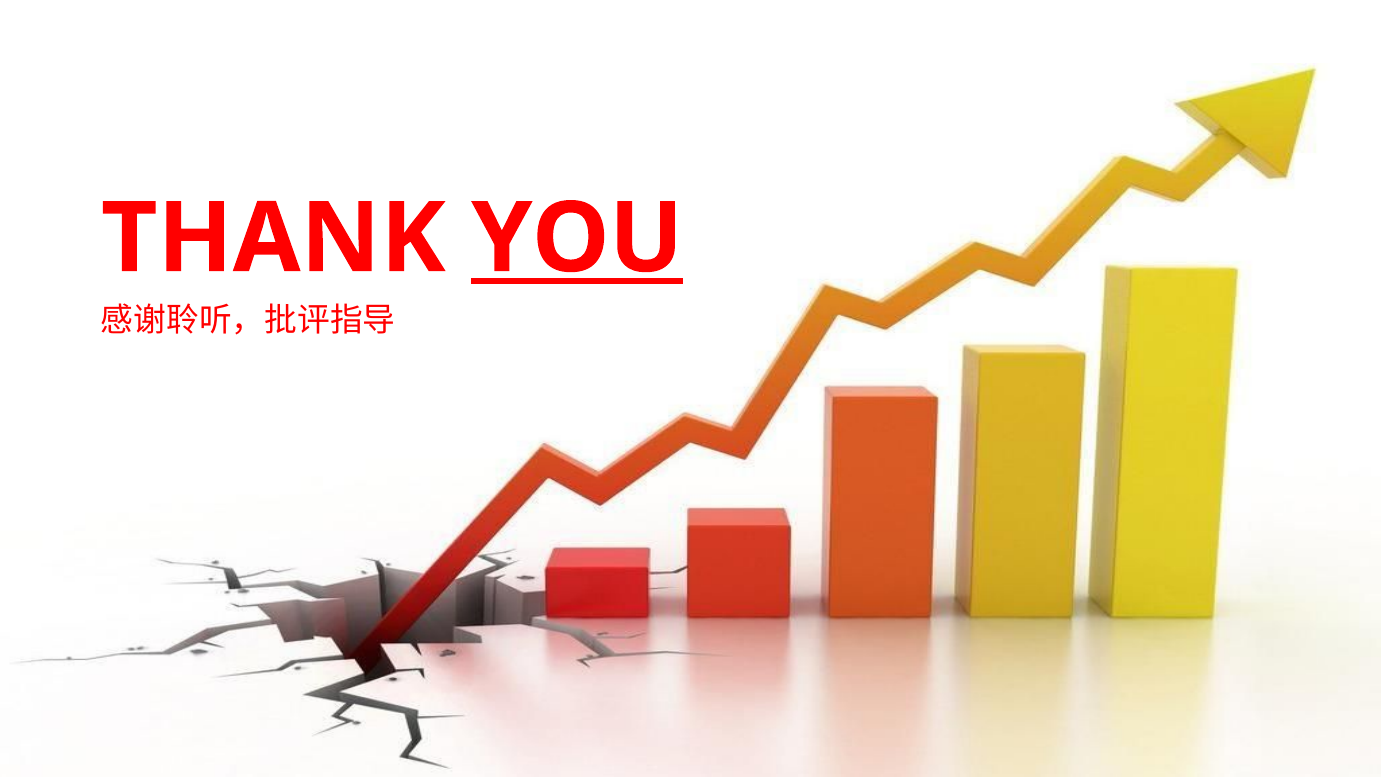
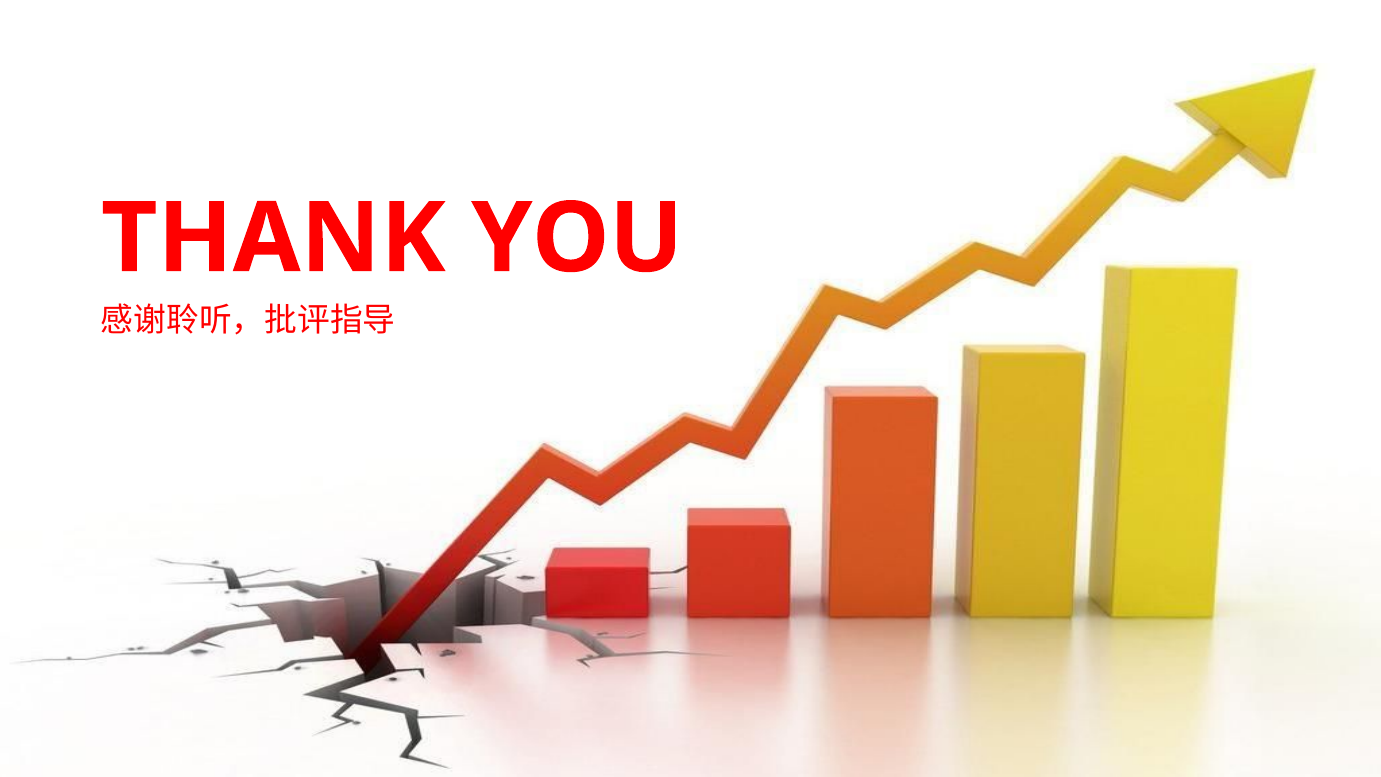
YOU underline: present -> none
